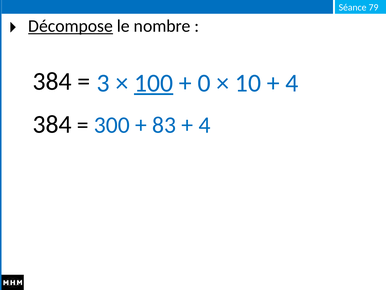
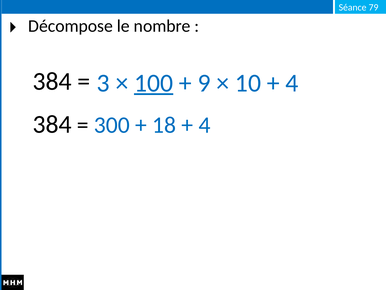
Décompose underline: present -> none
0: 0 -> 9
83: 83 -> 18
